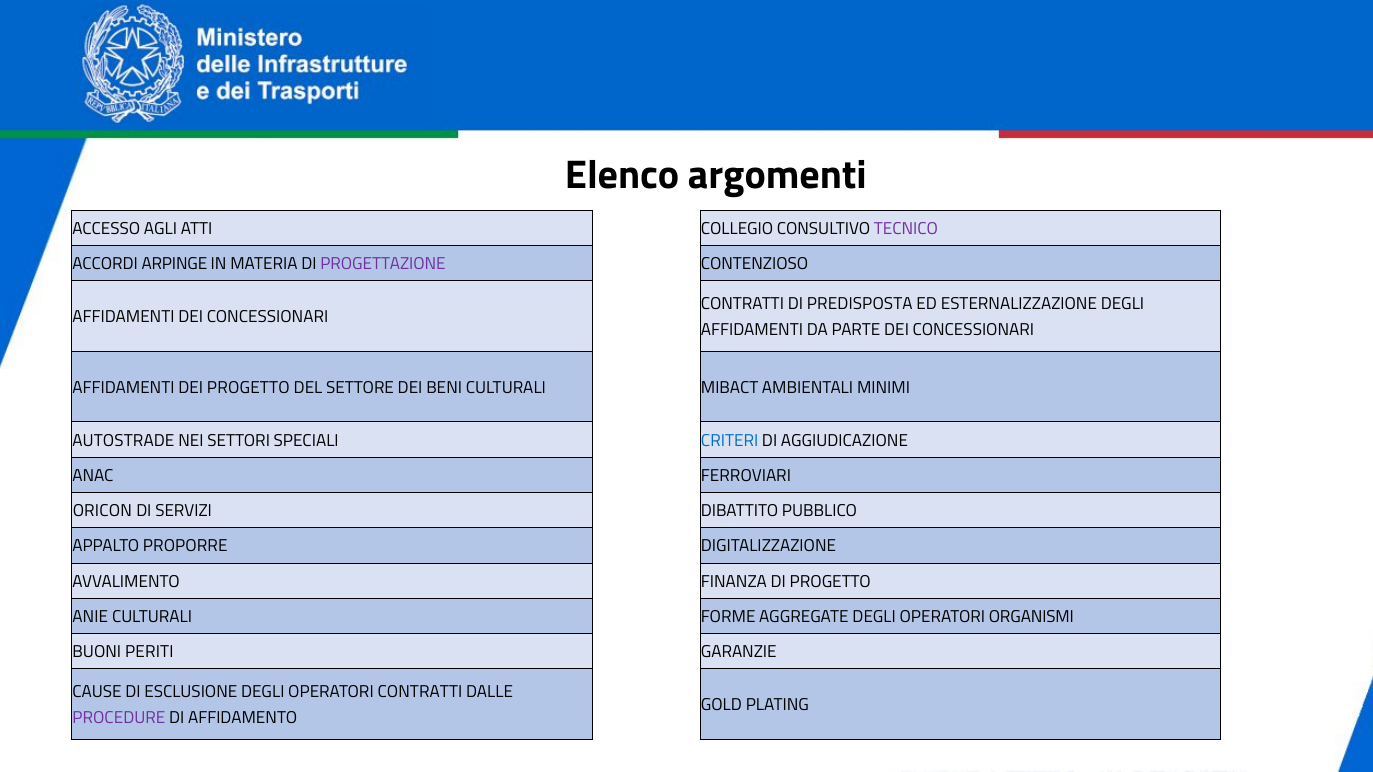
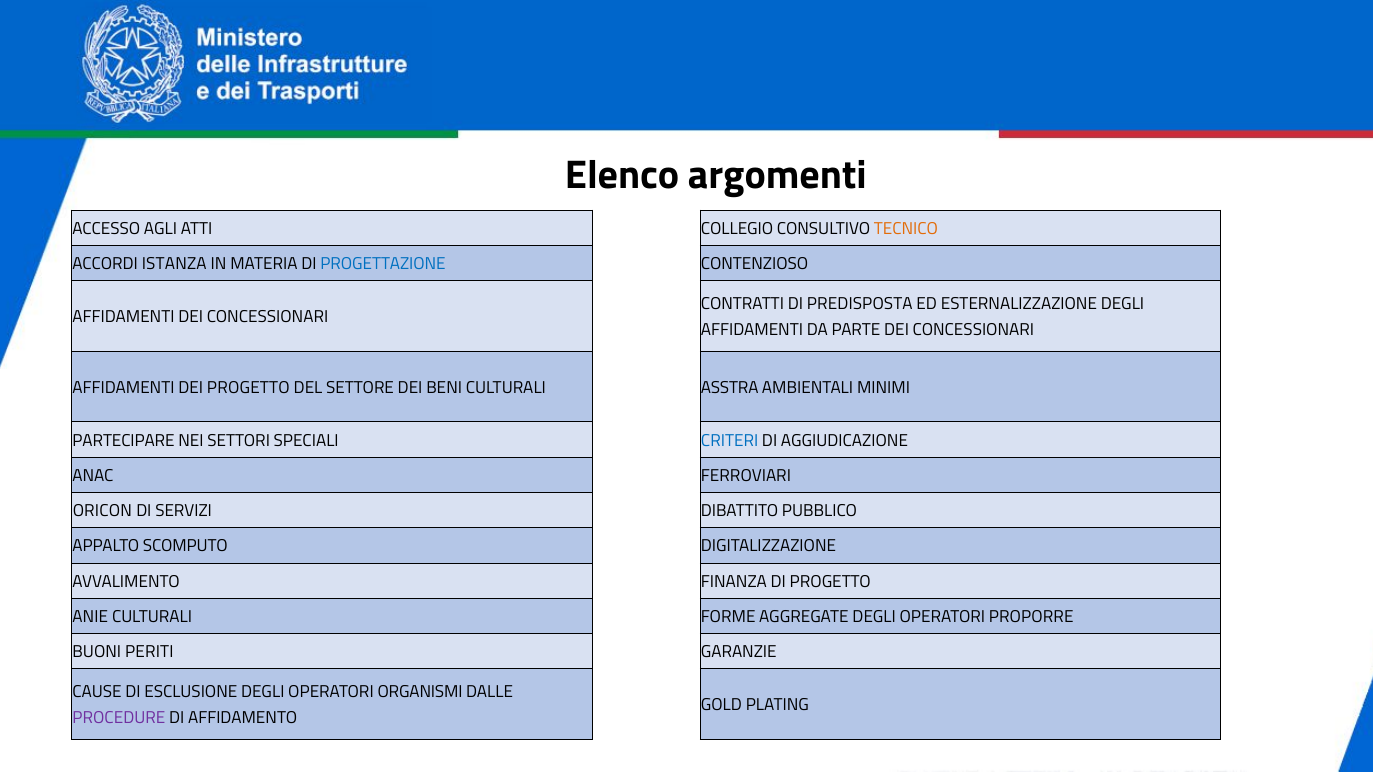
TECNICO colour: purple -> orange
ARPINGE: ARPINGE -> ISTANZA
PROGETTAZIONE colour: purple -> blue
MIBACT: MIBACT -> ASSTRA
AUTOSTRADE: AUTOSTRADE -> PARTECIPARE
PROPORRE: PROPORRE -> SCOMPUTO
ORGANISMI: ORGANISMI -> PROPORRE
OPERATORI CONTRATTI: CONTRATTI -> ORGANISMI
